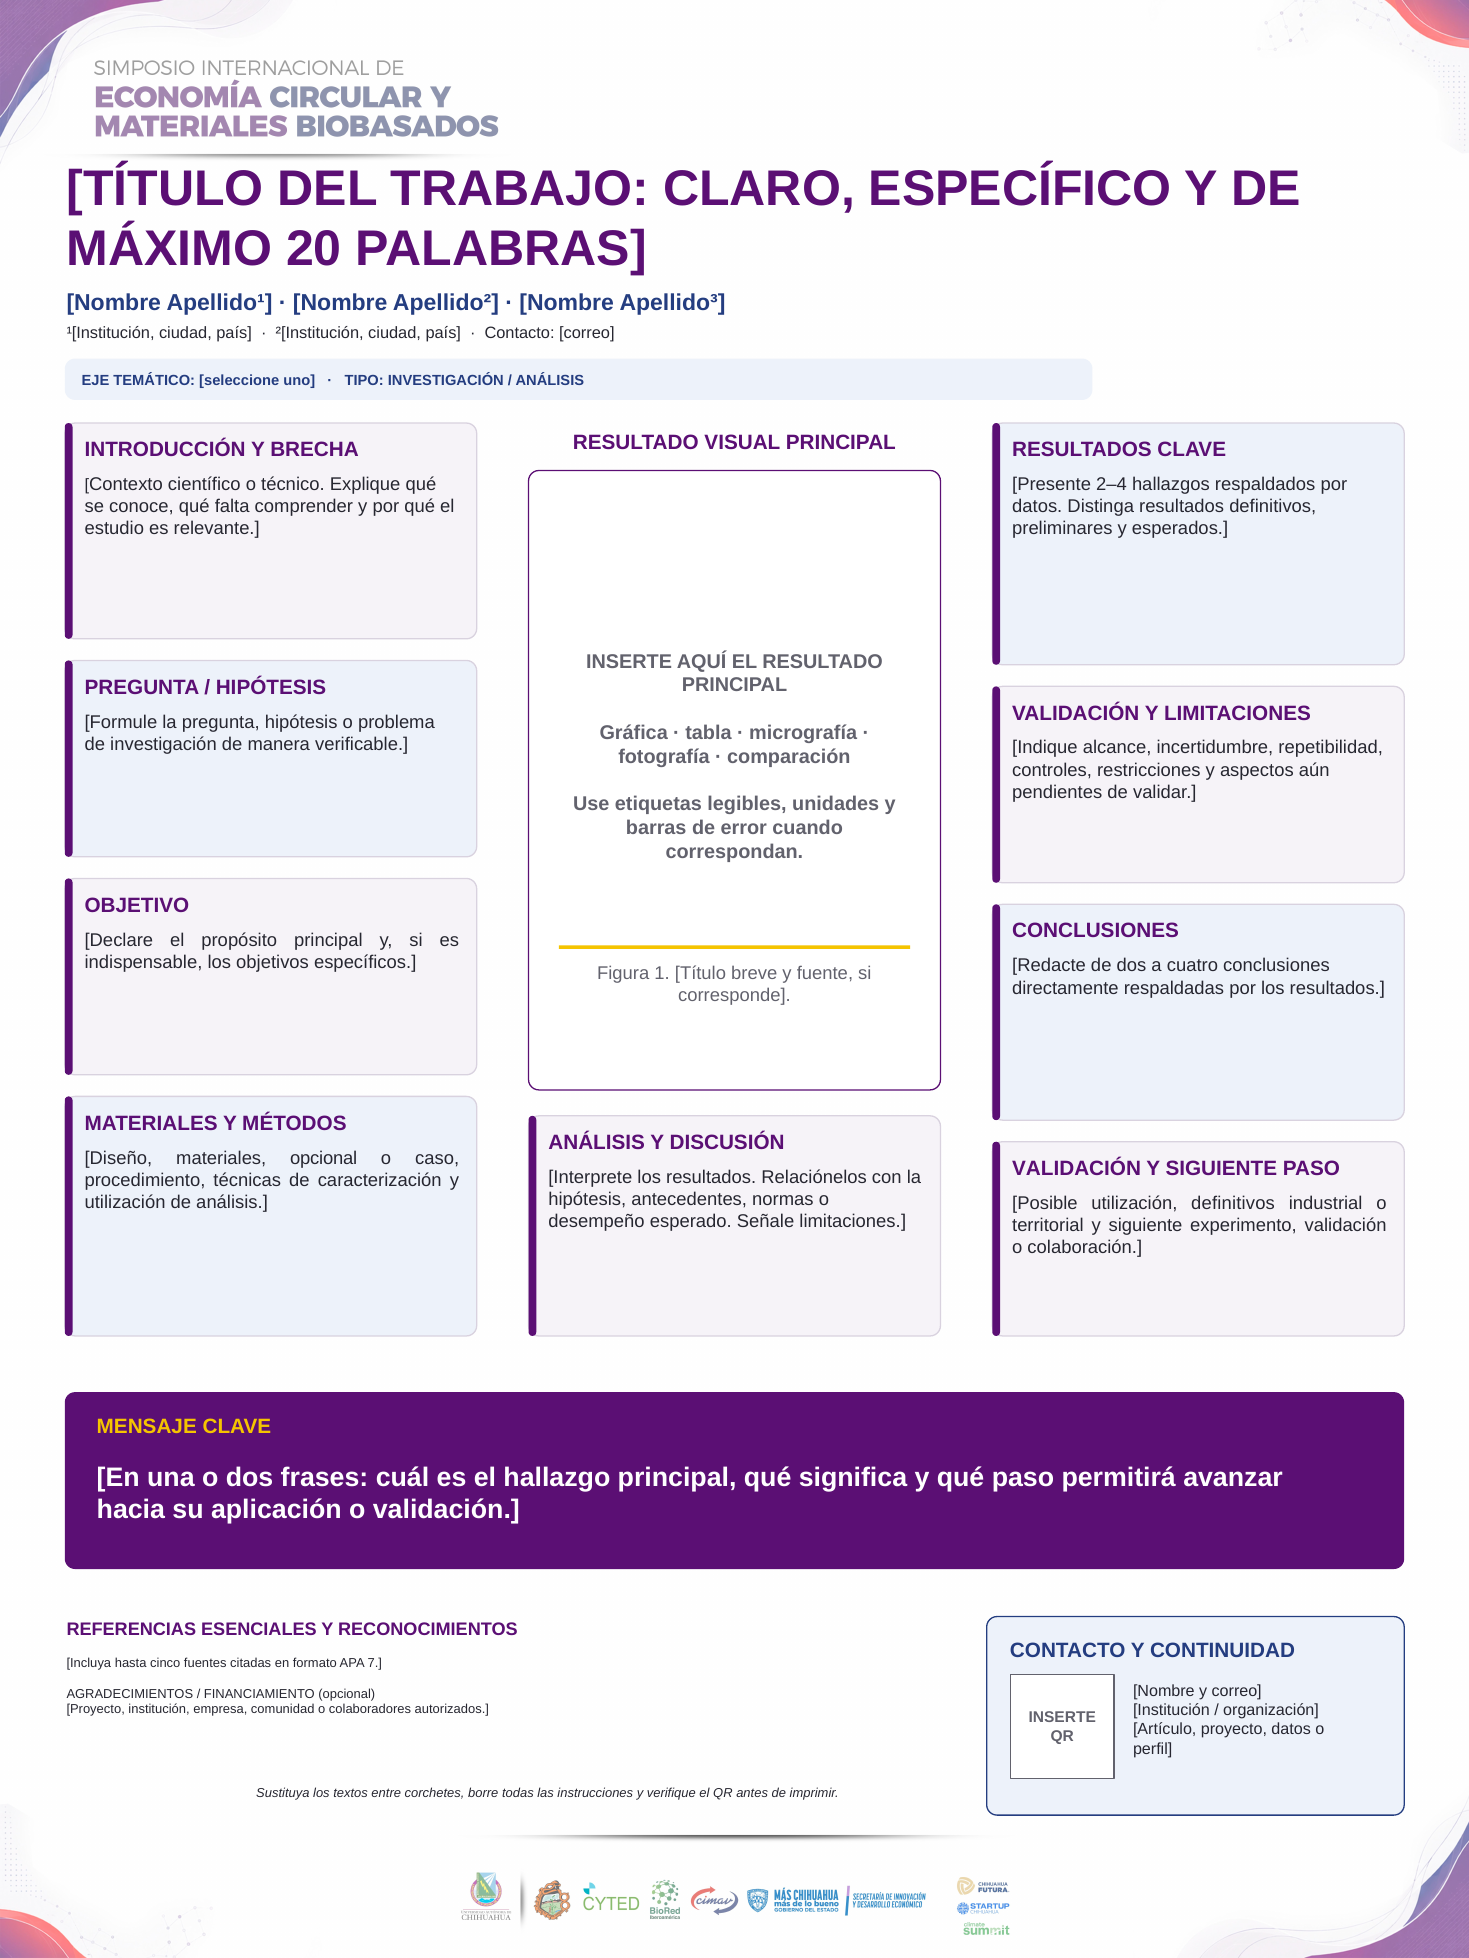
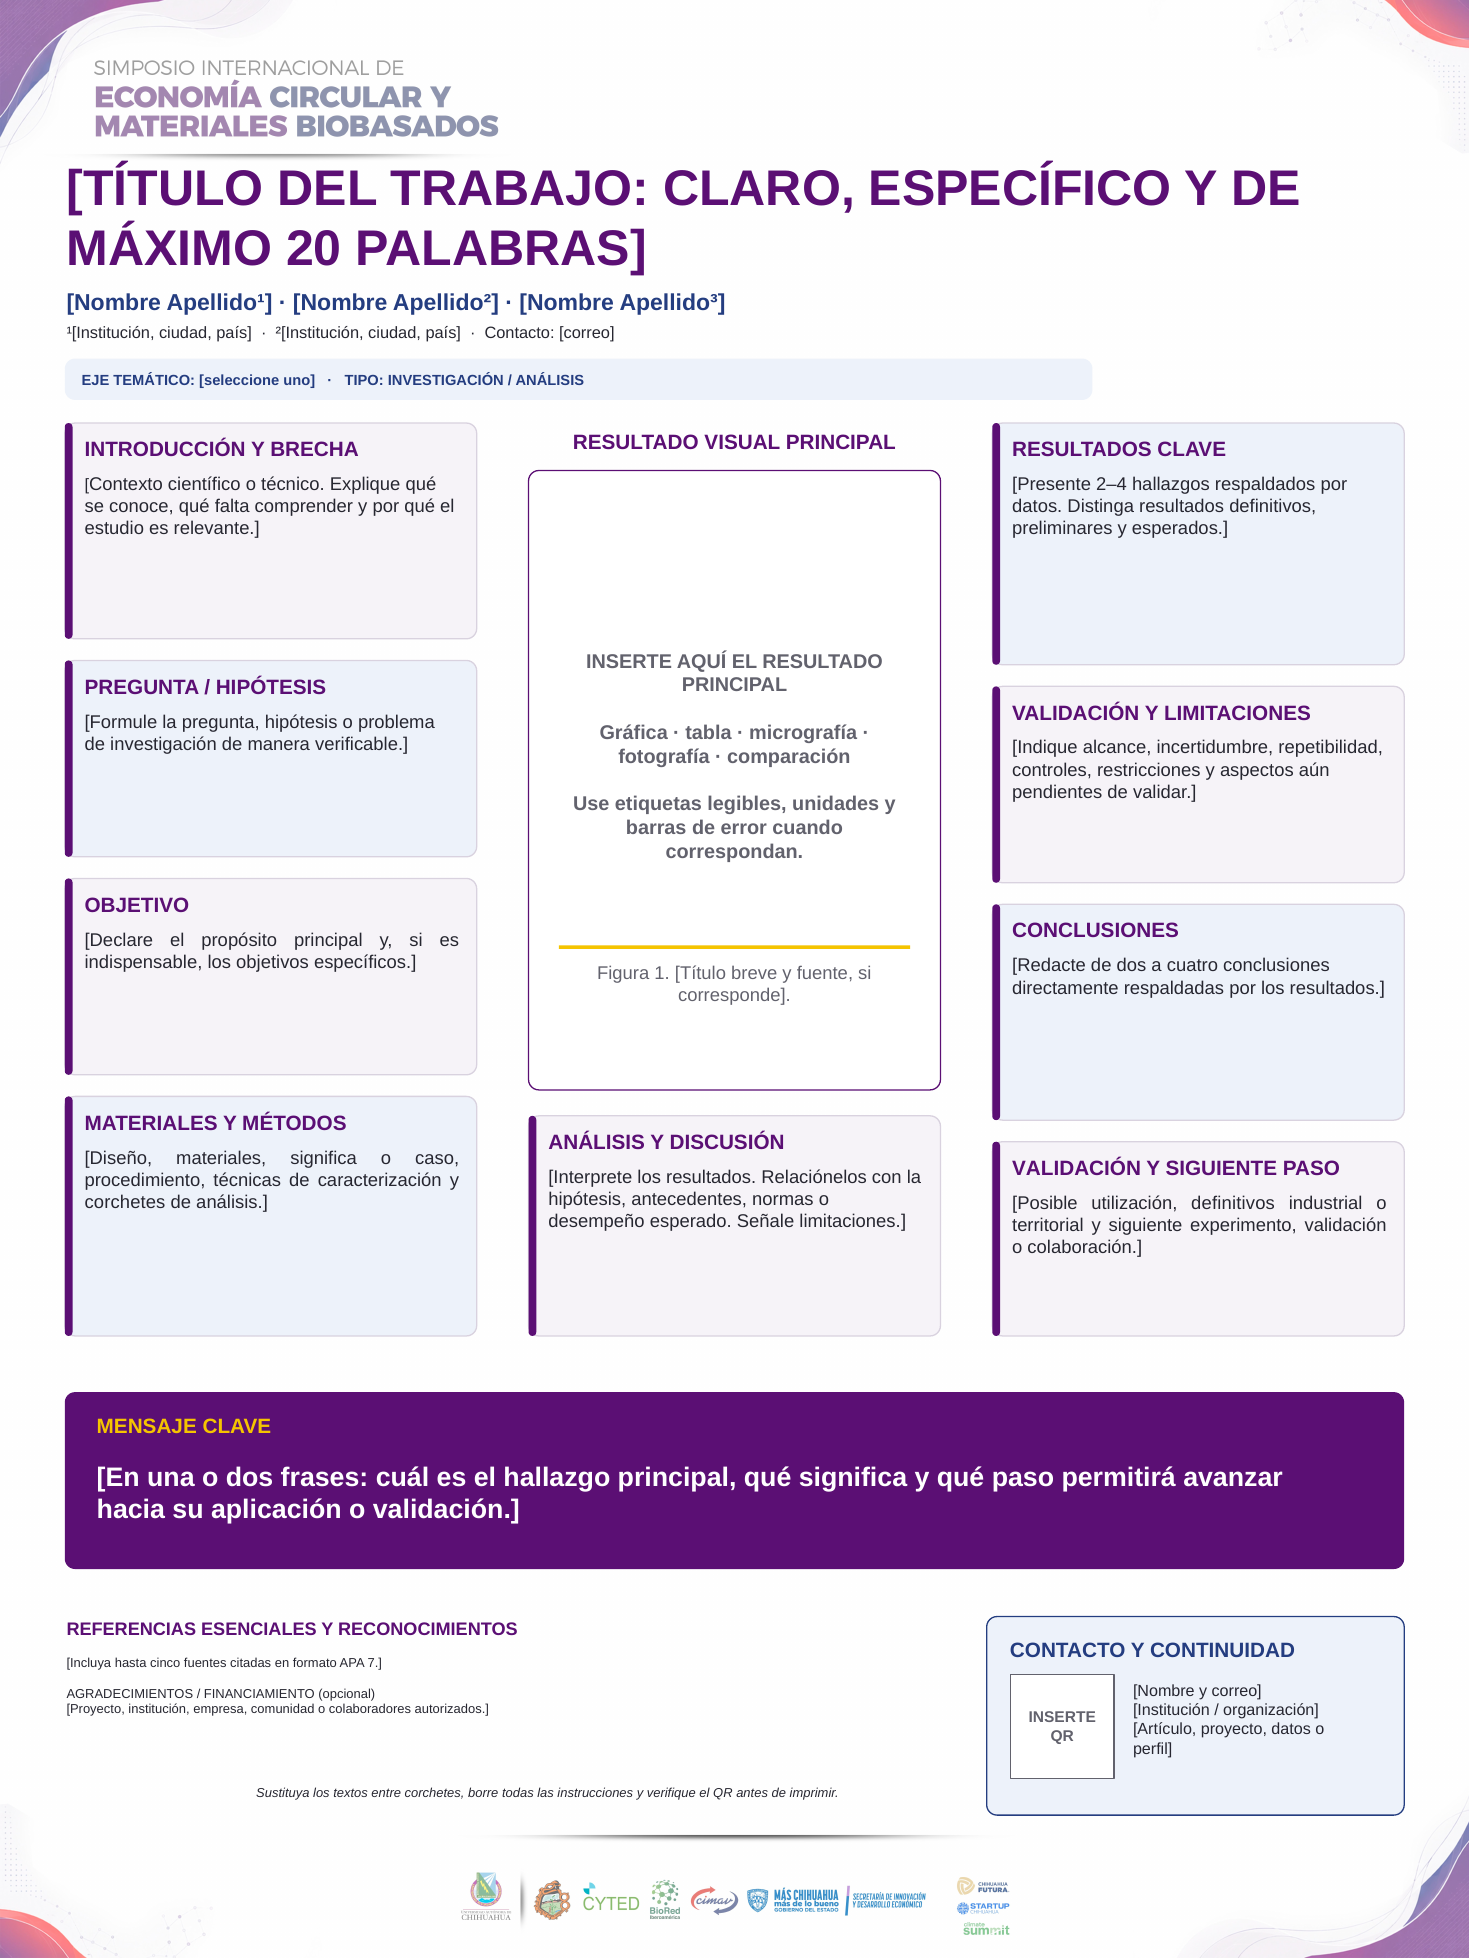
materiales opcional: opcional -> significa
utilización at (125, 1203): utilización -> corchetes
